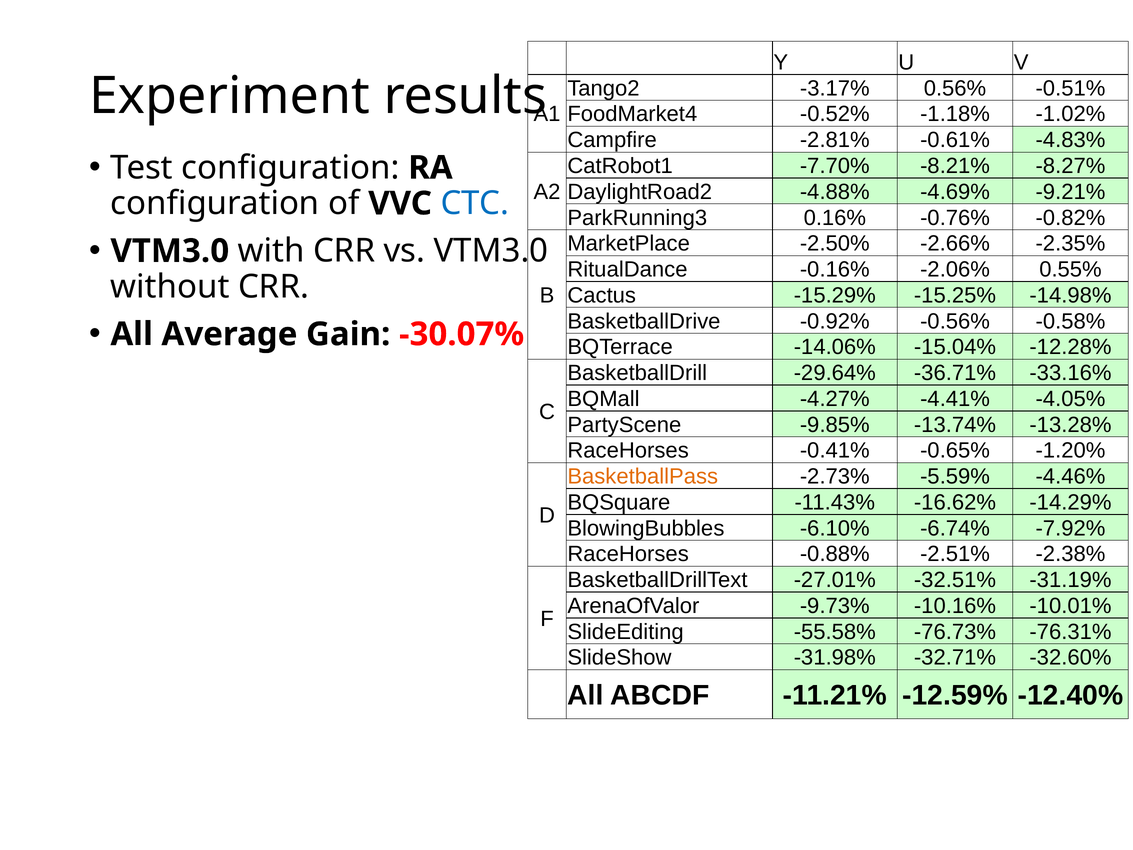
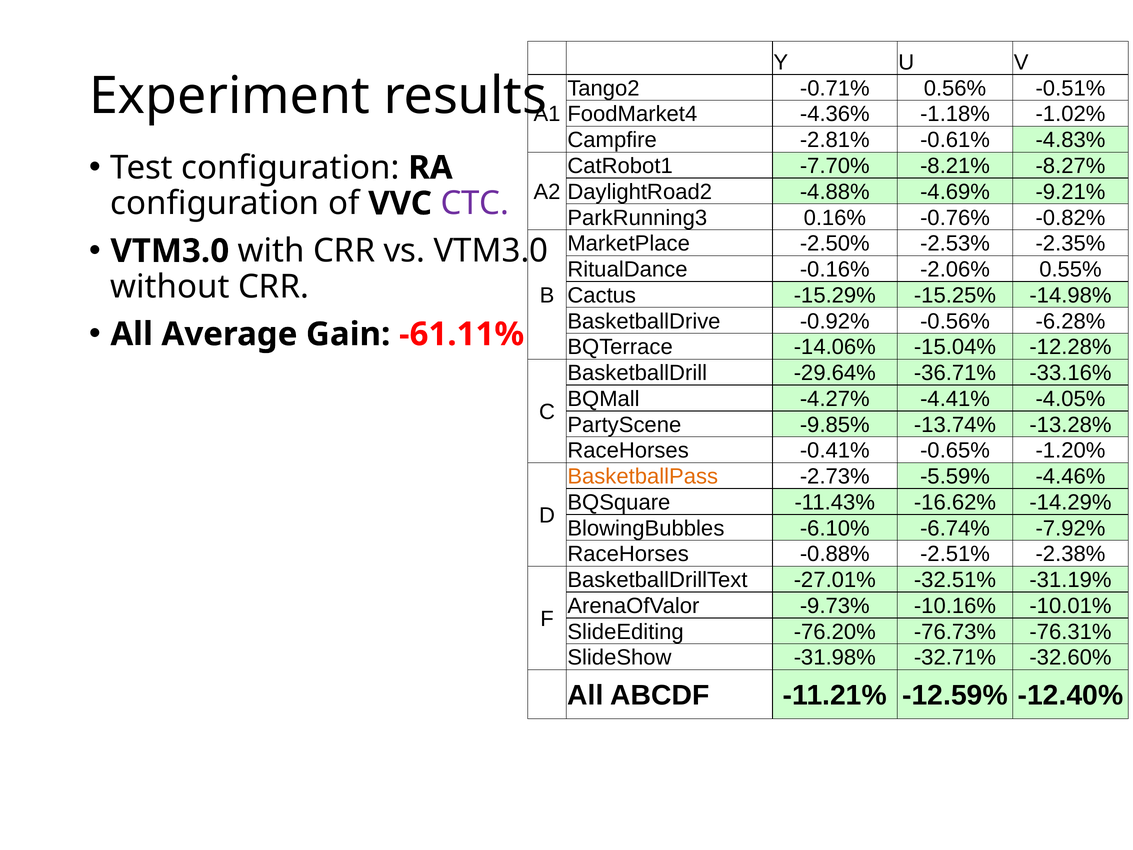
-3.17%: -3.17% -> -0.71%
-0.52%: -0.52% -> -4.36%
CTC colour: blue -> purple
-2.66%: -2.66% -> -2.53%
-0.58%: -0.58% -> -6.28%
-30.07%: -30.07% -> -61.11%
-55.58%: -55.58% -> -76.20%
